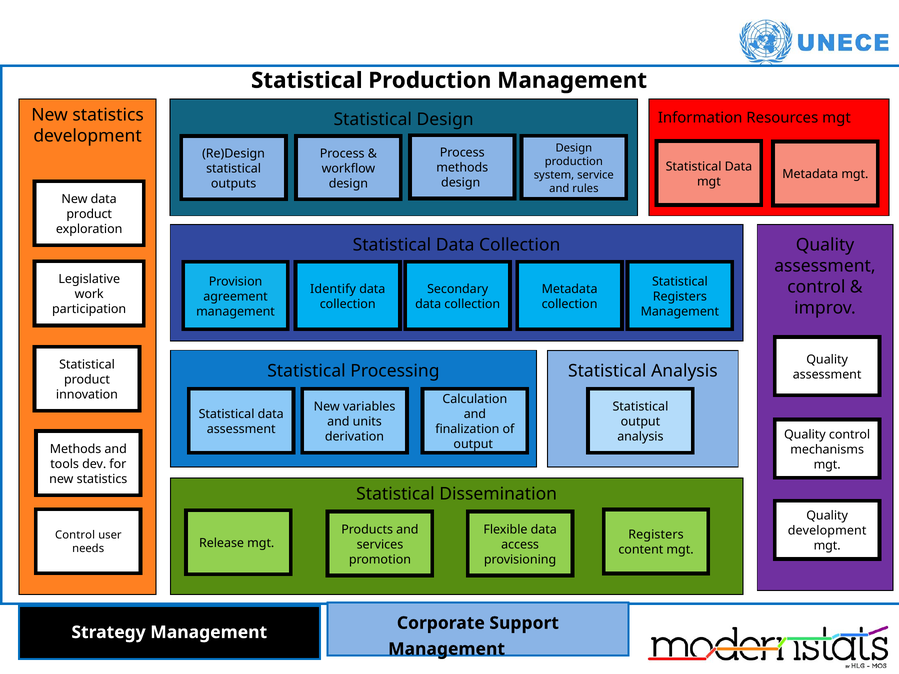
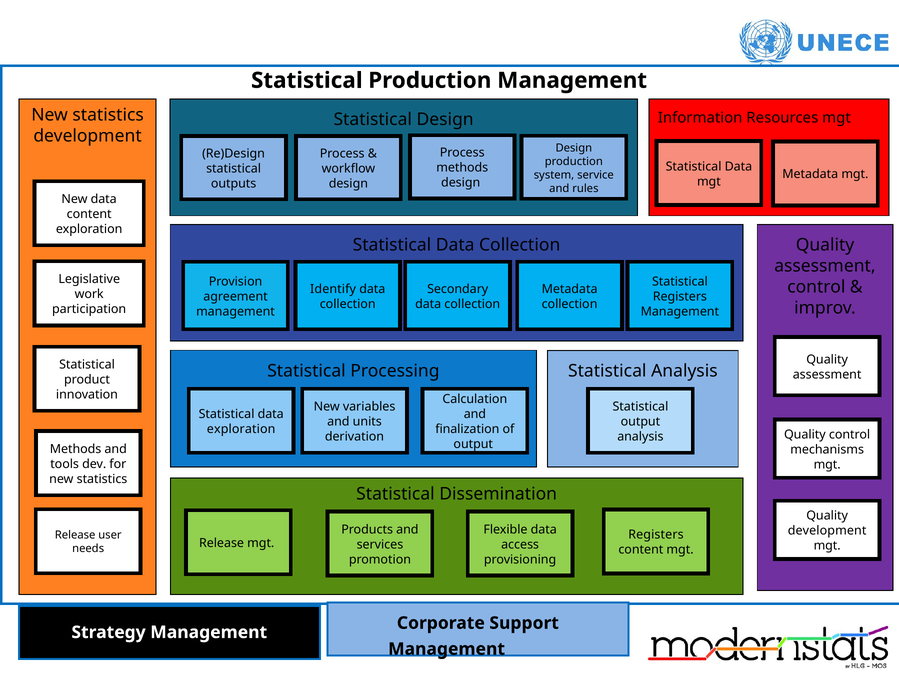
product at (89, 214): product -> content
assessment at (241, 429): assessment -> exploration
Control at (75, 535): Control -> Release
